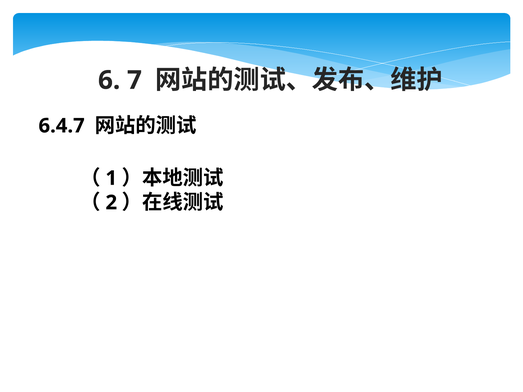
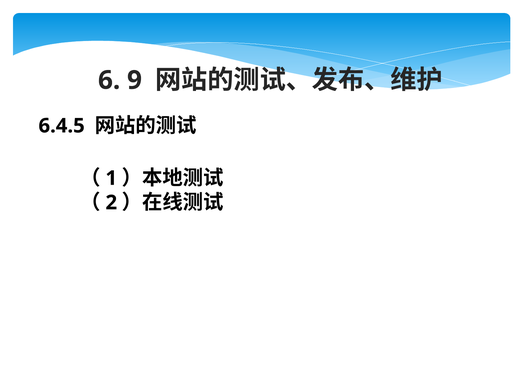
7: 7 -> 9
6.4.7: 6.4.7 -> 6.4.5
